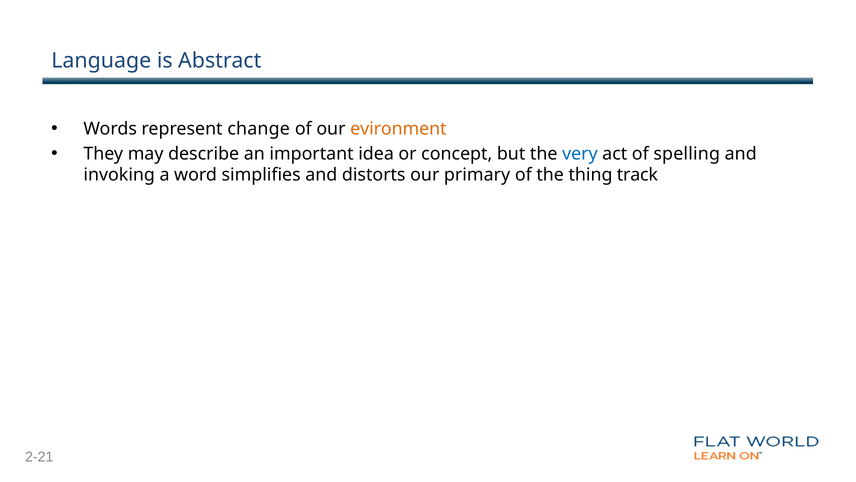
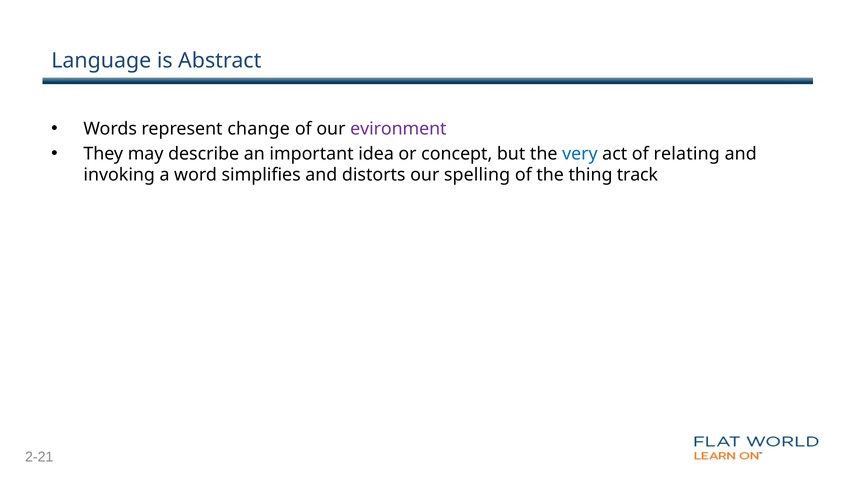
evironment colour: orange -> purple
spelling: spelling -> relating
primary: primary -> spelling
